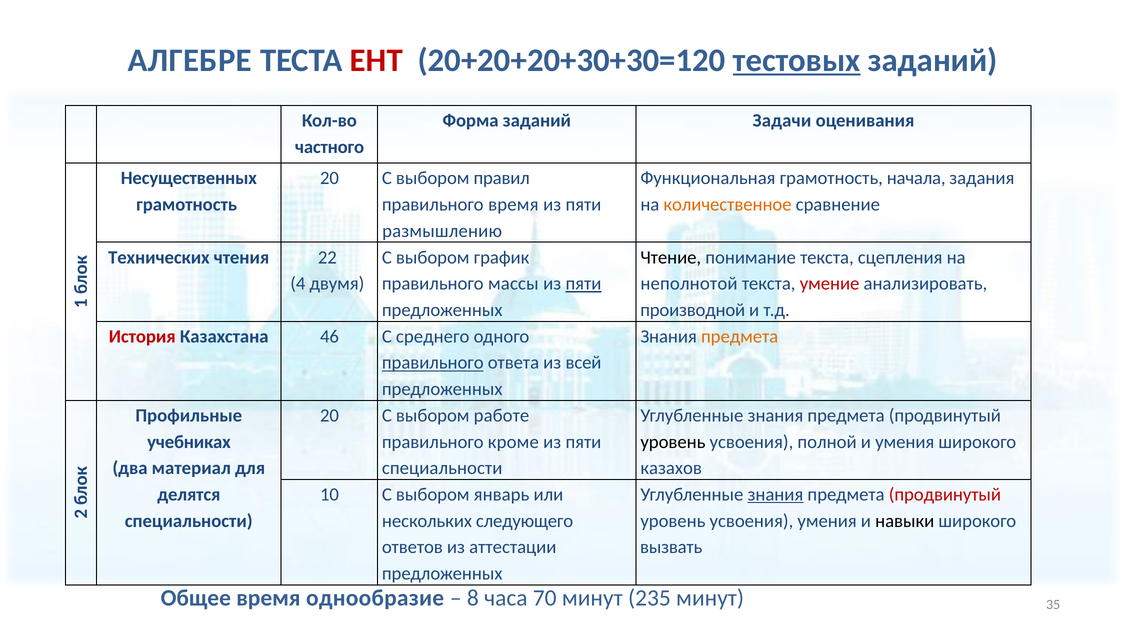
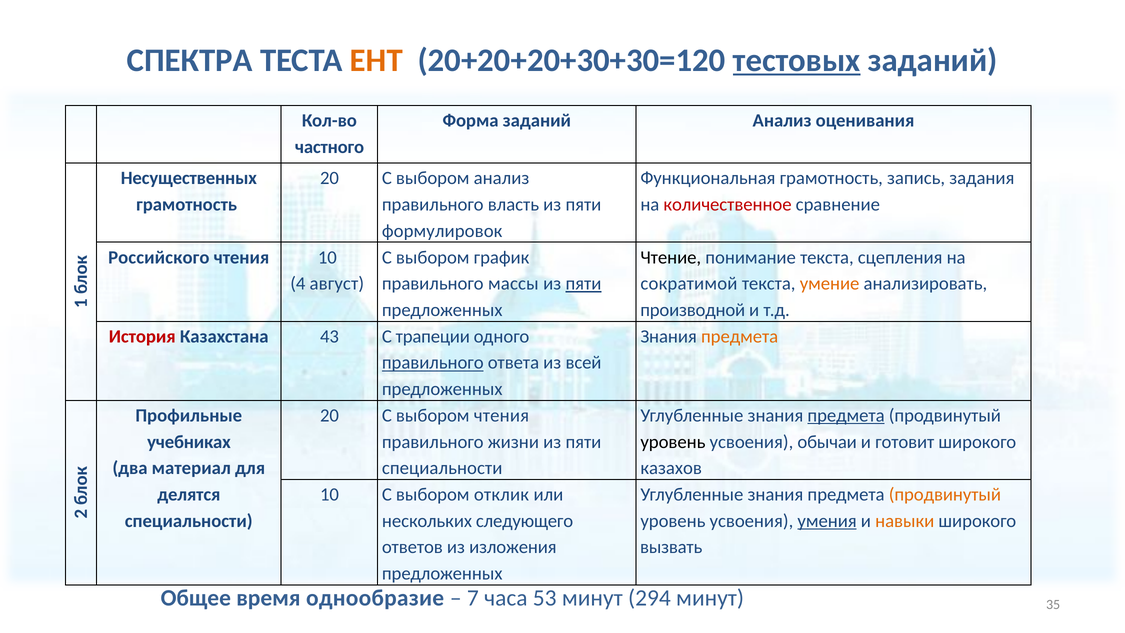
АЛГЕБРЕ: АЛГЕБРЕ -> СПЕКТРА
ЕНТ colour: red -> orange
заданий Задачи: Задачи -> Анализ
выбором правил: правил -> анализ
начала: начала -> запись
правильного время: время -> власть
количественное colour: orange -> red
размышлению: размышлению -> формулировок
Технических: Технических -> Российского
чтения 22: 22 -> 10
двумя: двумя -> август
неполнотой: неполнотой -> сократимой
умение colour: red -> orange
46: 46 -> 43
среднего: среднего -> трапеции
выбором работе: работе -> чтения
предмета at (846, 415) underline: none -> present
кроме: кроме -> жизни
полной: полной -> обычаи
и умения: умения -> готовит
январь: январь -> отклик
знания at (775, 494) underline: present -> none
продвинутый at (945, 494) colour: red -> orange
умения at (827, 521) underline: none -> present
навыки colour: black -> orange
аттестации: аттестации -> изложения
8: 8 -> 7
70: 70 -> 53
235: 235 -> 294
